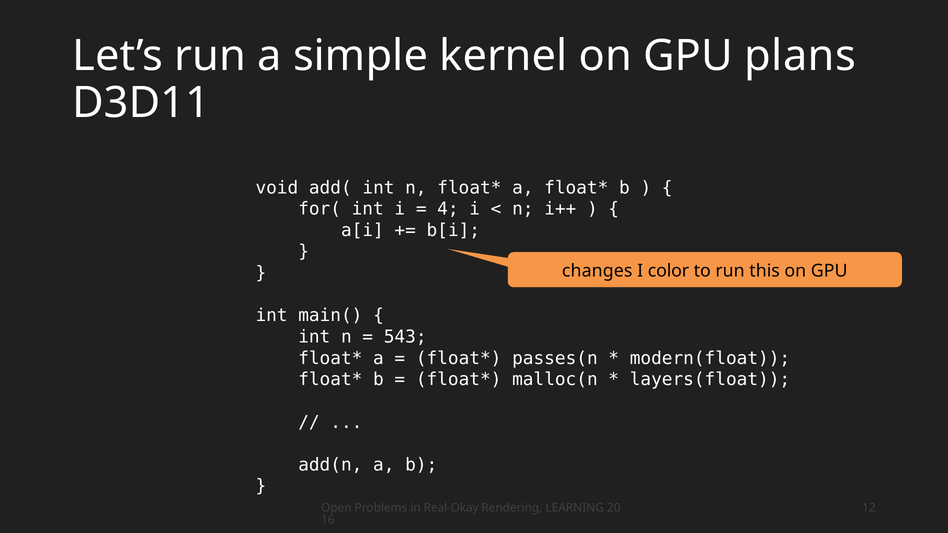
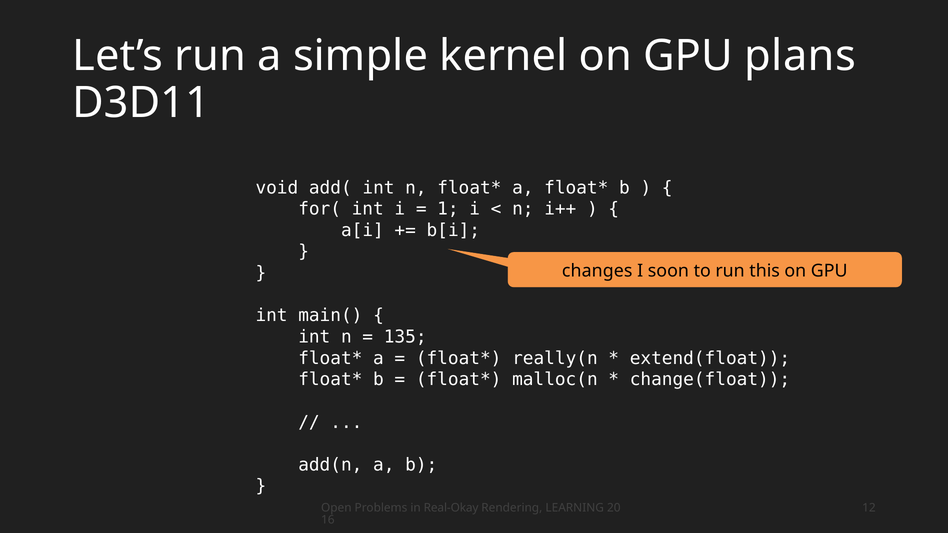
4: 4 -> 1
color: color -> soon
543: 543 -> 135
passes(n: passes(n -> really(n
modern(float: modern(float -> extend(float
layers(float: layers(float -> change(float
